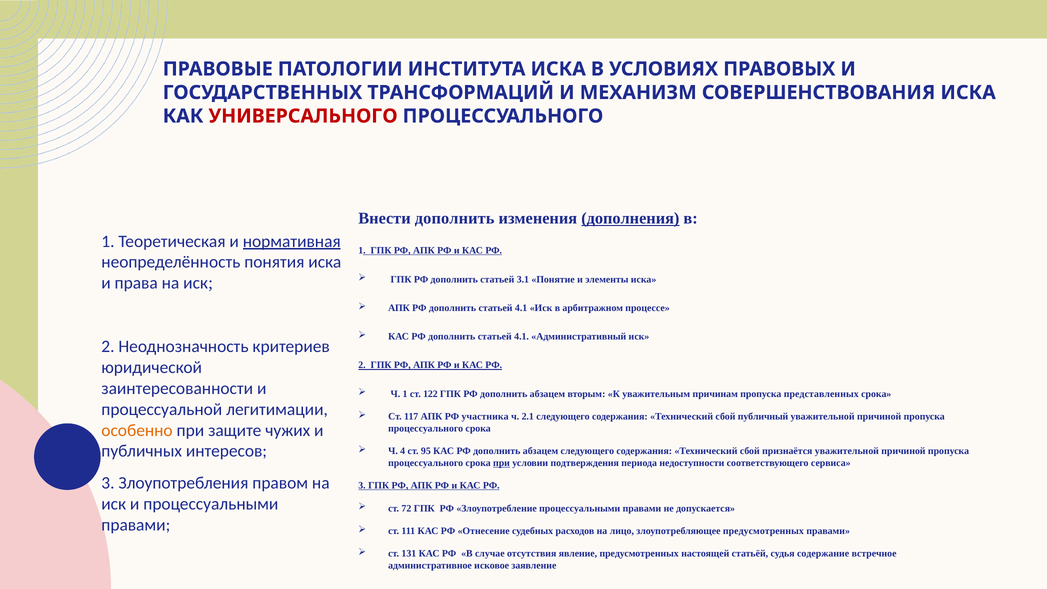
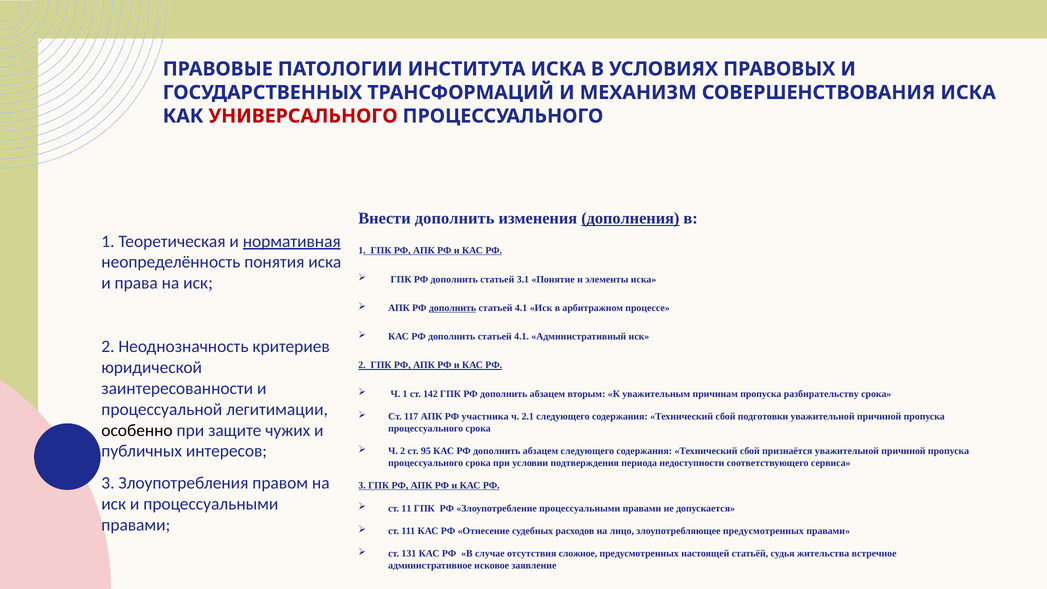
дополнить at (453, 308) underline: none -> present
122: 122 -> 142
представленных: представленных -> разбирательству
публичный: публичный -> подготовки
особенно colour: orange -> black
Ч 4: 4 -> 2
при at (502, 463) underline: present -> none
72: 72 -> 11
явление: явление -> сложное
содержание: содержание -> жительства
